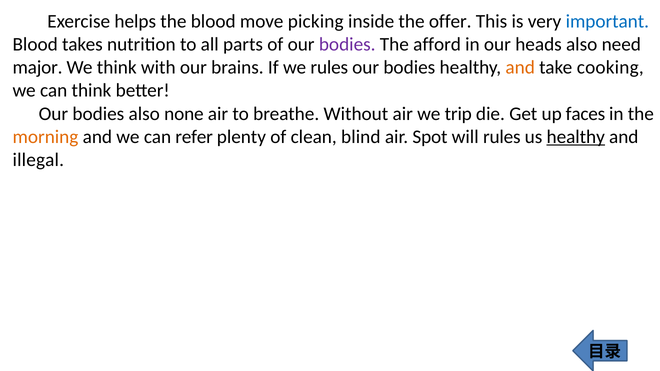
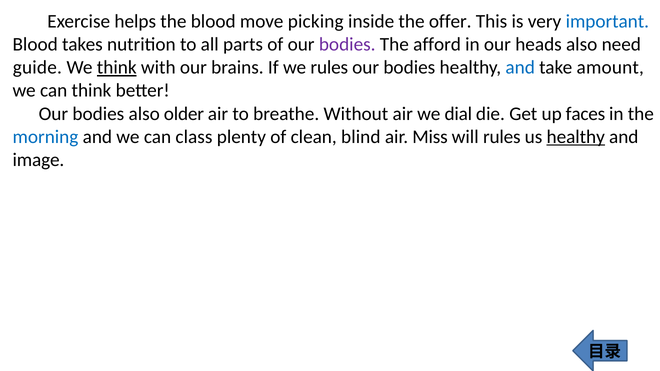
major: major -> guide
think at (117, 68) underline: none -> present
and at (520, 68) colour: orange -> blue
cooking: cooking -> amount
none: none -> older
trip: trip -> dial
morning colour: orange -> blue
refer: refer -> class
Spot: Spot -> Miss
illegal: illegal -> image
